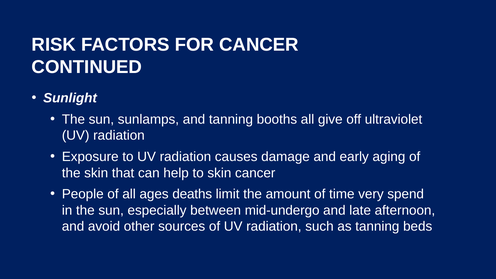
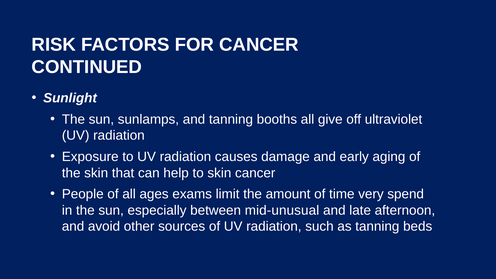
deaths: deaths -> exams
mid-undergo: mid-undergo -> mid-unusual
